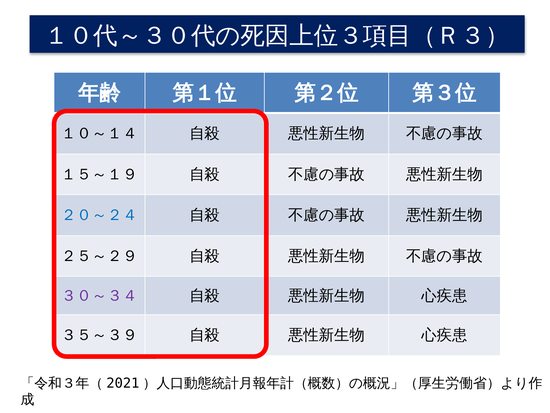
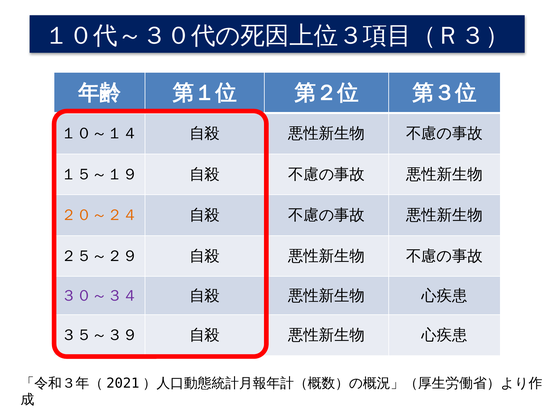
２０～２４ colour: blue -> orange
